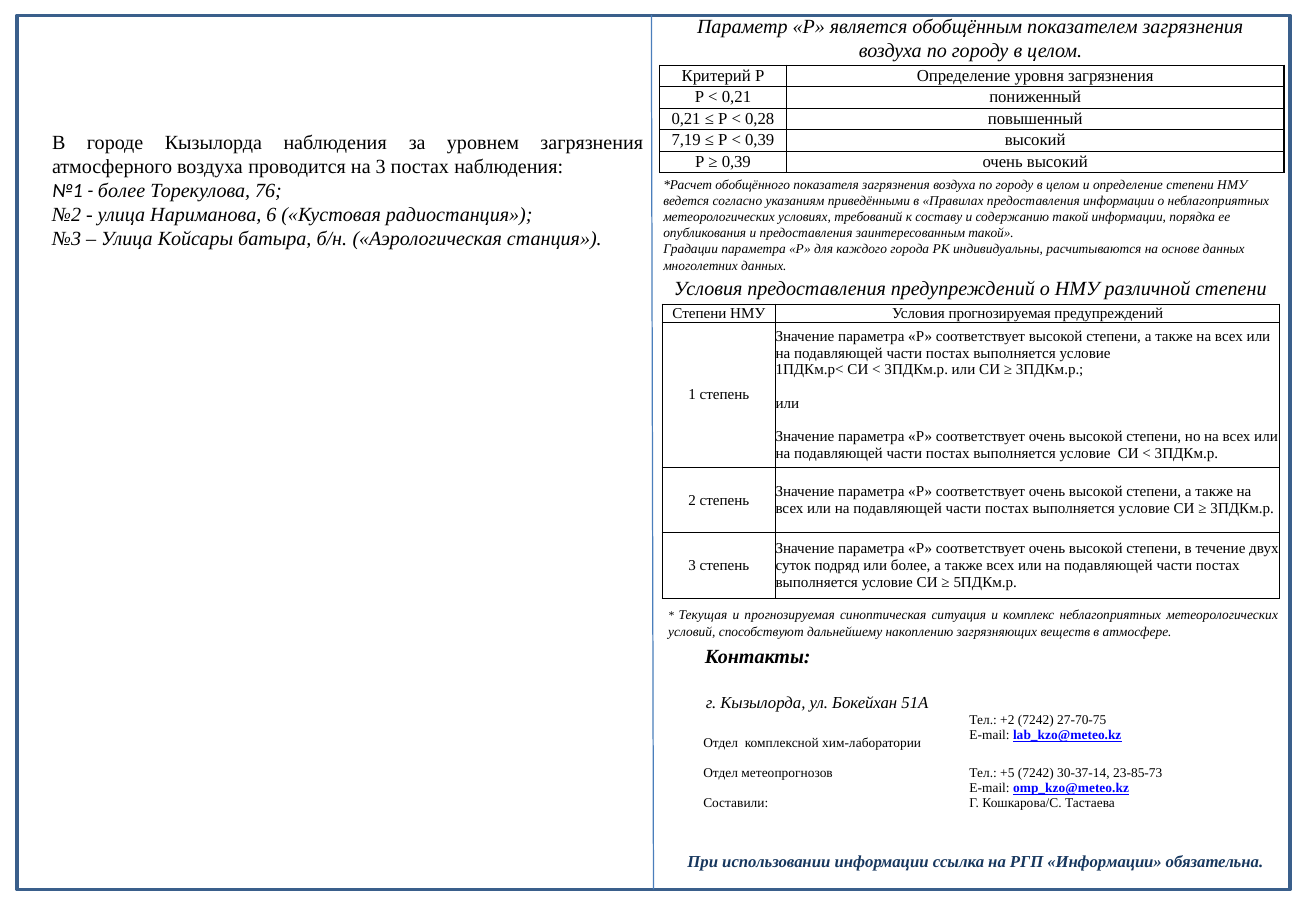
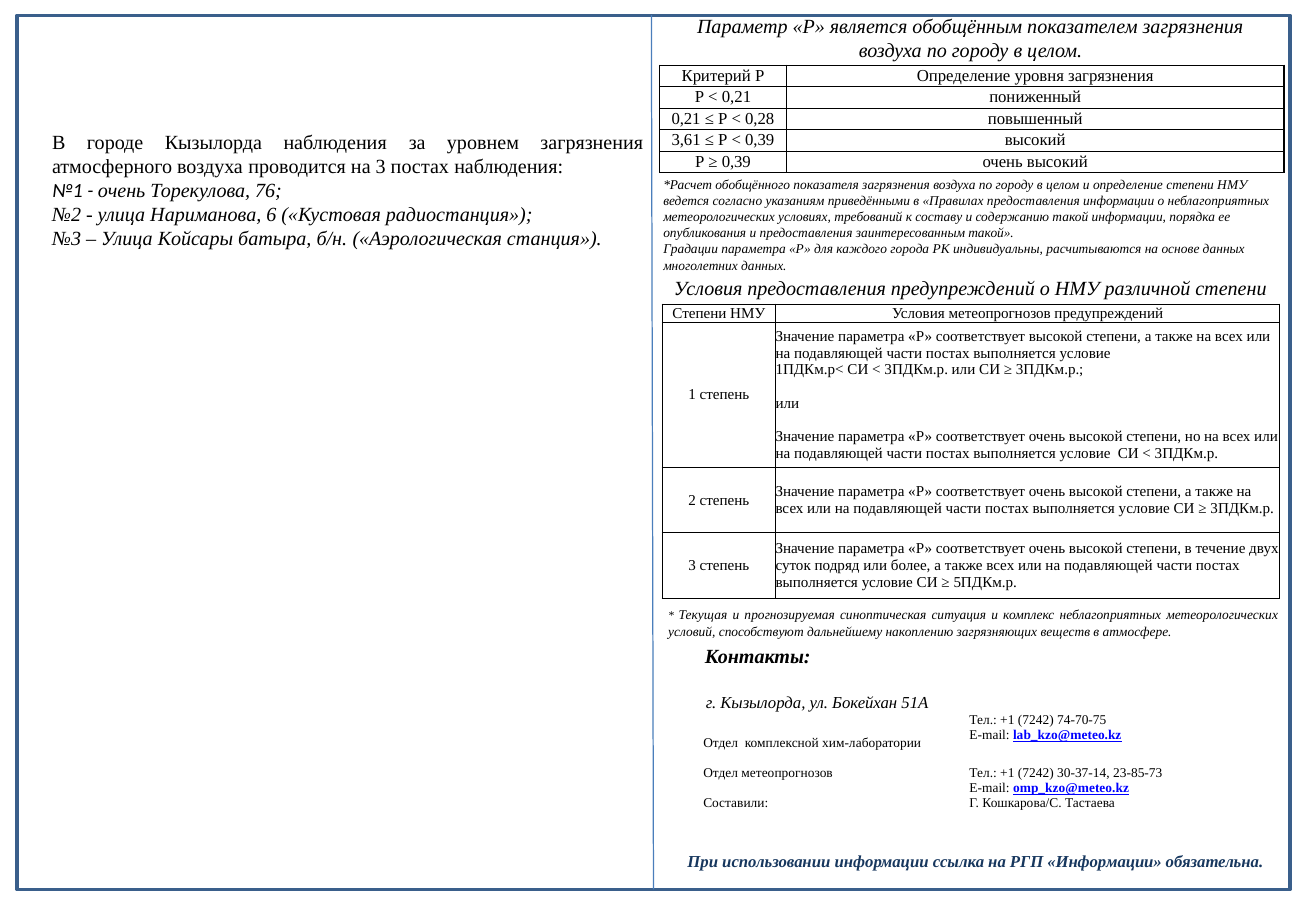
7,19: 7,19 -> 3,61
более at (122, 191): более -> очень
Условия прогнозируемая: прогнозируемая -> метеопрогнозов
+2 at (1007, 720): +2 -> +1
27-70-75: 27-70-75 -> 74-70-75
+5 at (1007, 773): +5 -> +1
